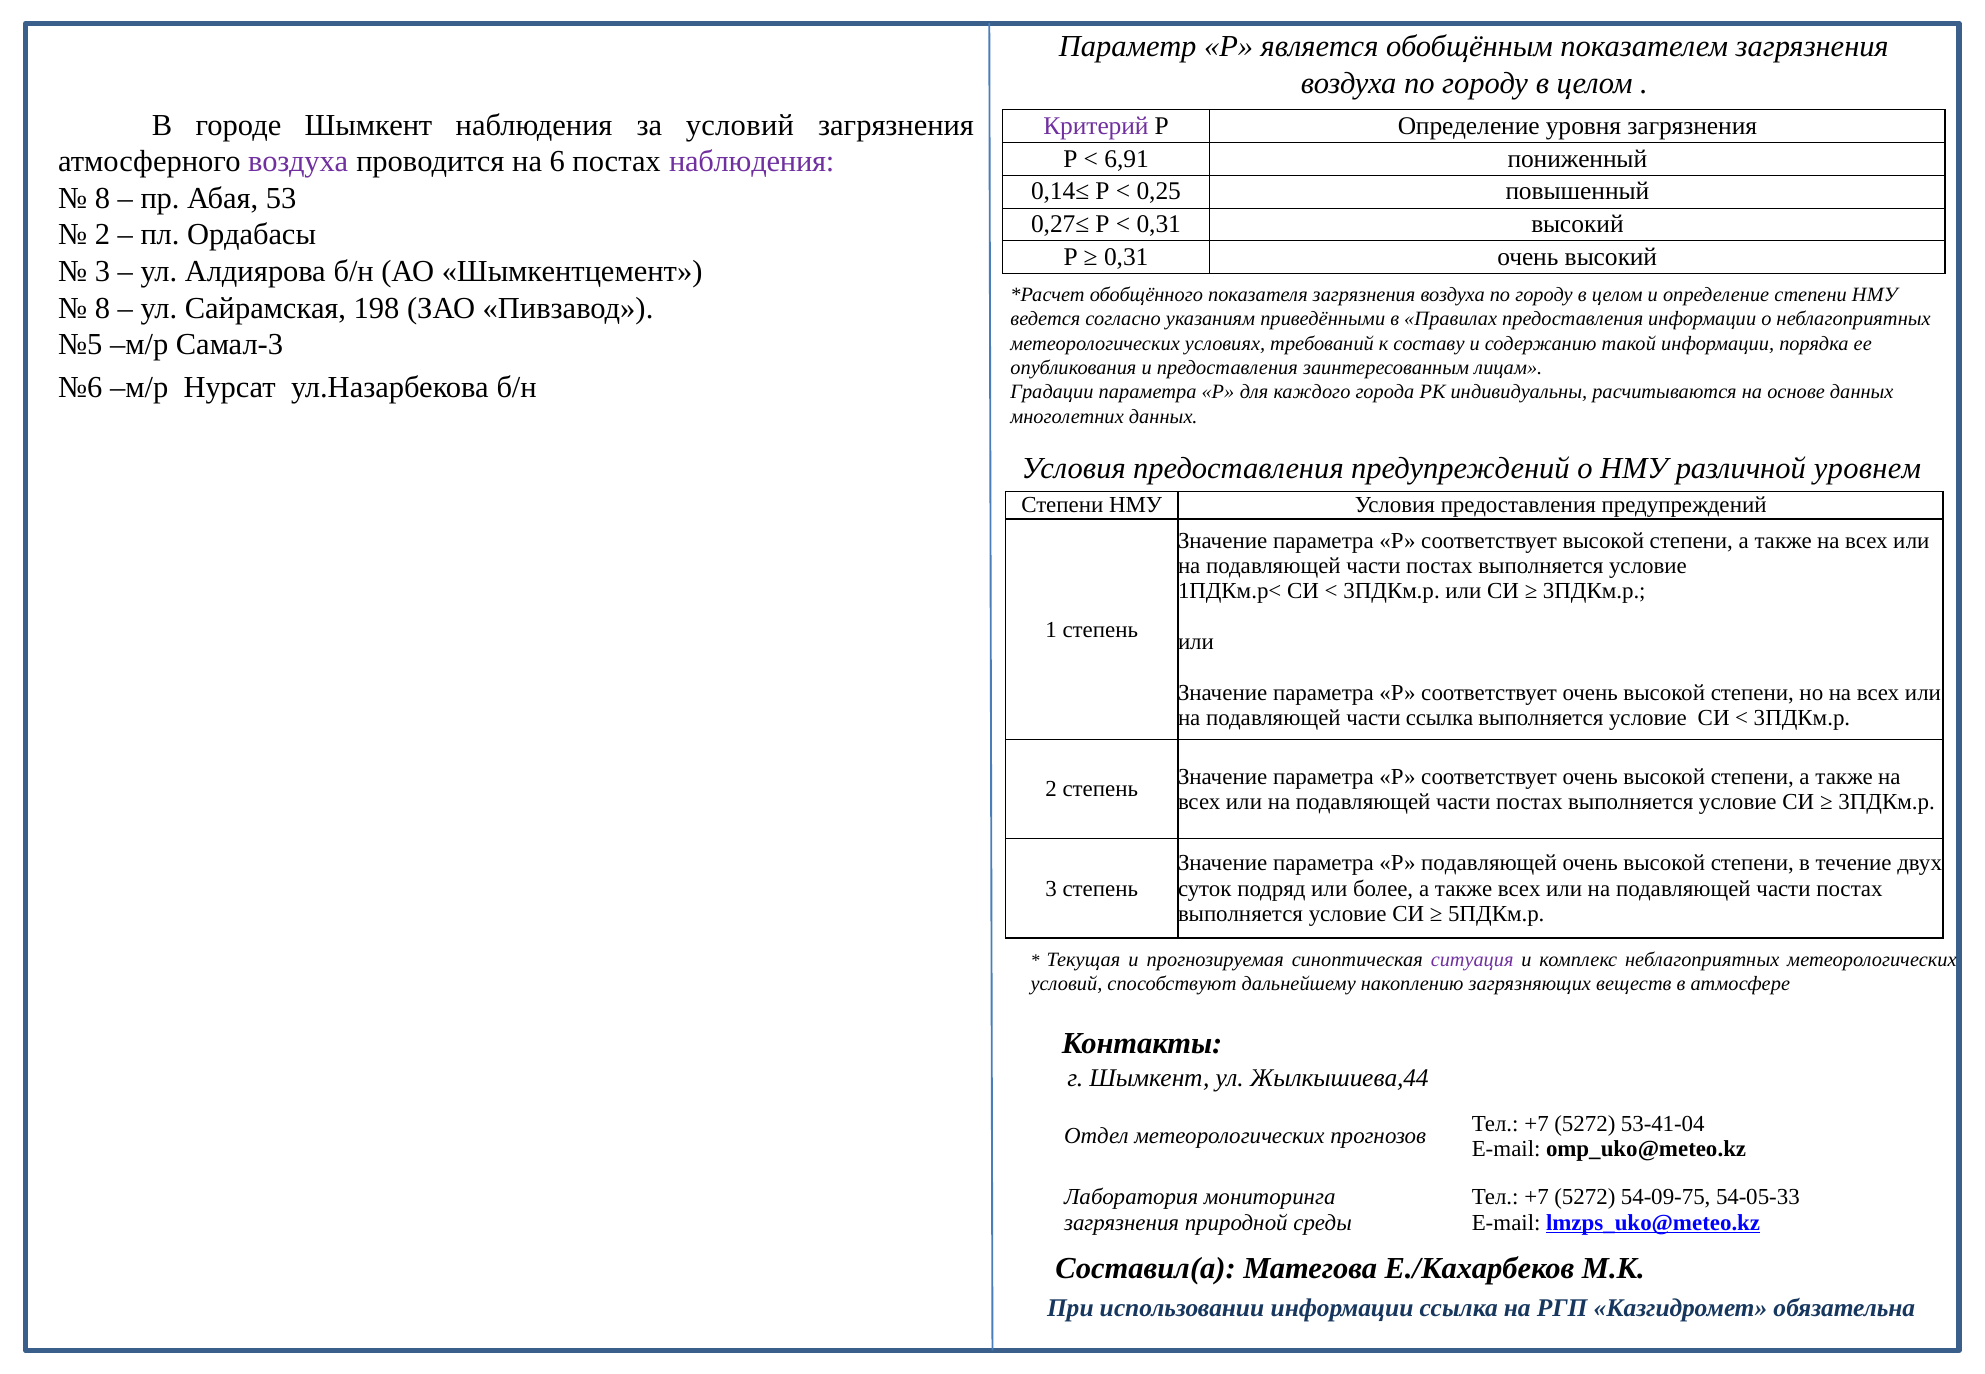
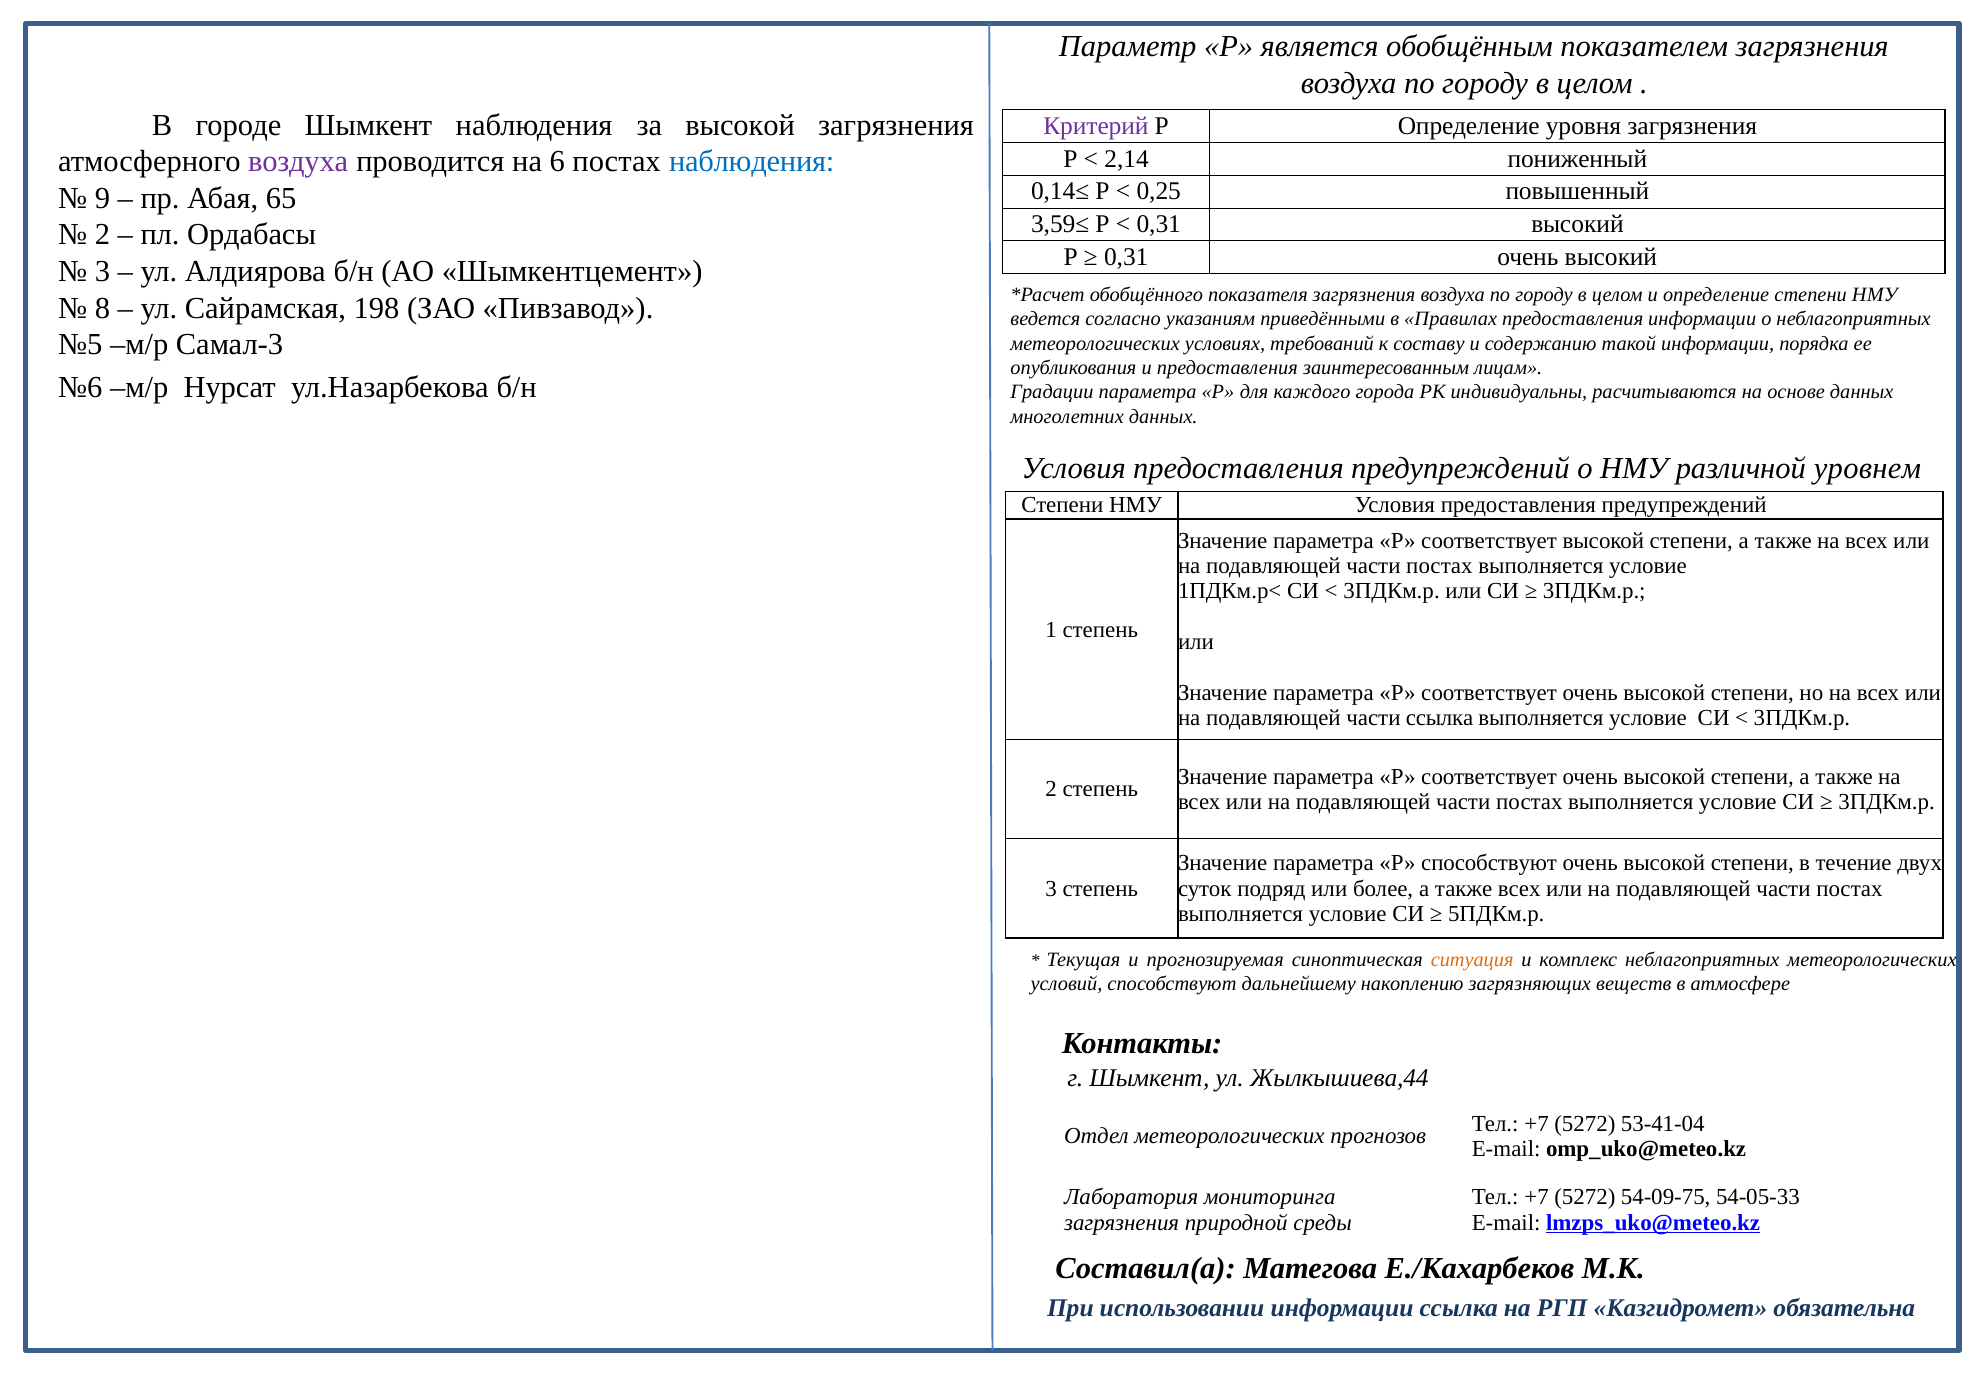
за условий: условий -> высокой
6,91: 6,91 -> 2,14
наблюдения at (752, 162) colour: purple -> blue
8 at (102, 198): 8 -> 9
53: 53 -> 65
0,27≤: 0,27≤ -> 3,59≤
Р подавляющей: подавляющей -> способствуют
ситуация colour: purple -> orange
